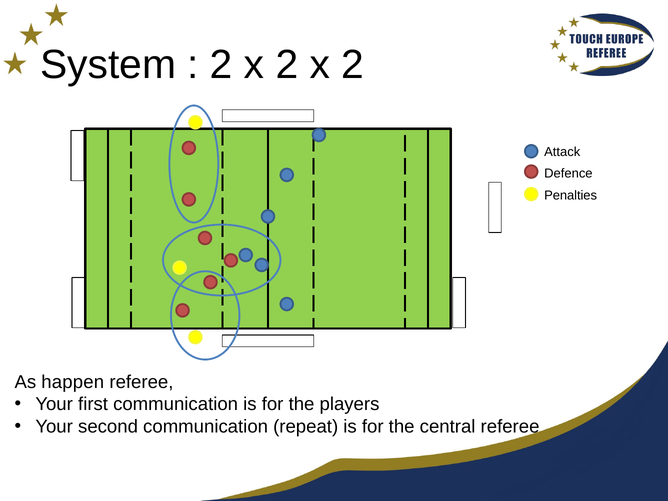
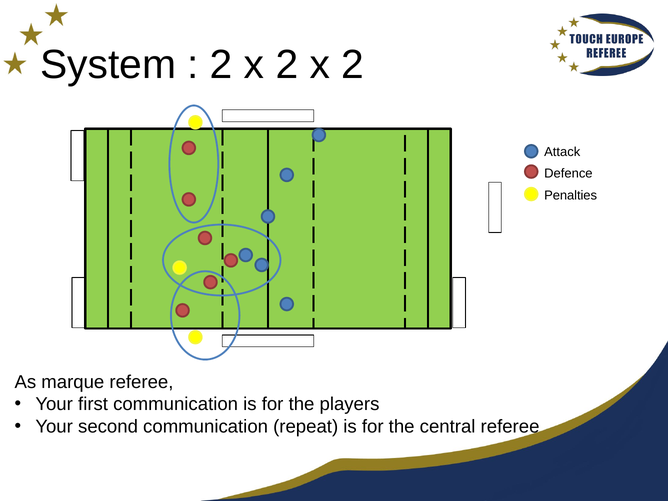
happen: happen -> marque
